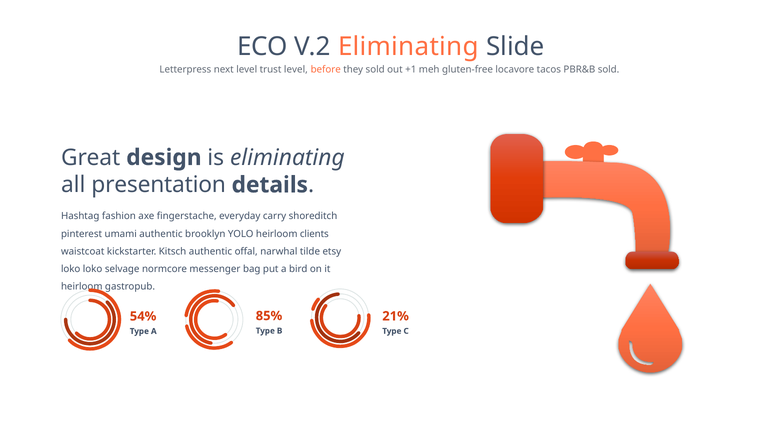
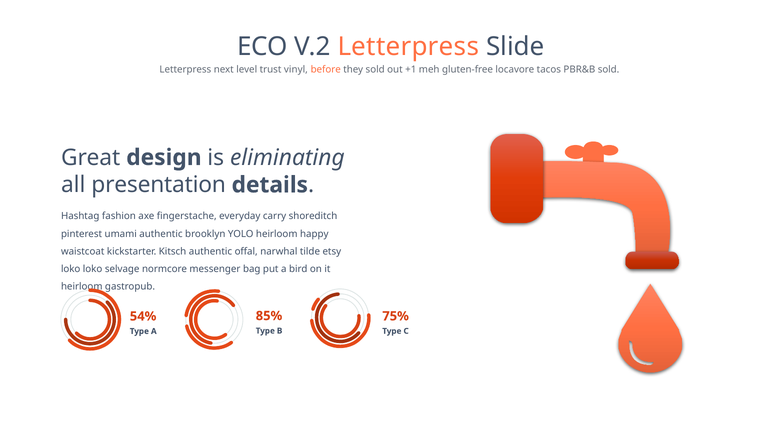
V.2 Eliminating: Eliminating -> Letterpress
trust level: level -> vinyl
clients: clients -> happy
21%: 21% -> 75%
